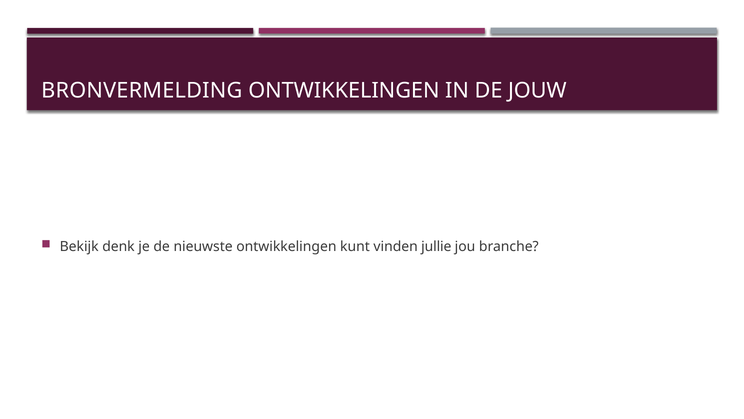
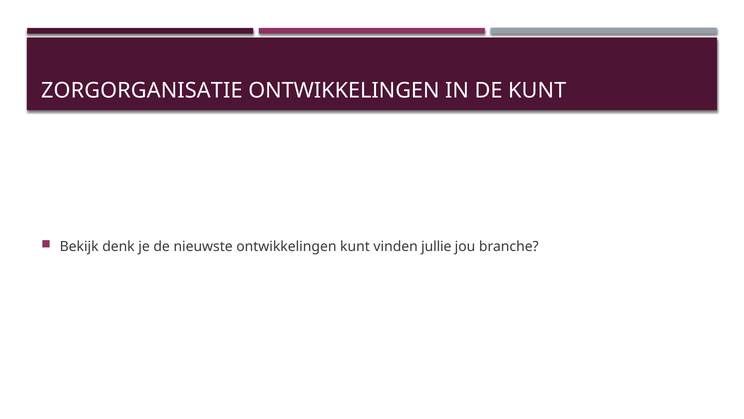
BRONVERMELDING: BRONVERMELDING -> ZORGORGANISATIE
DE JOUW: JOUW -> KUNT
